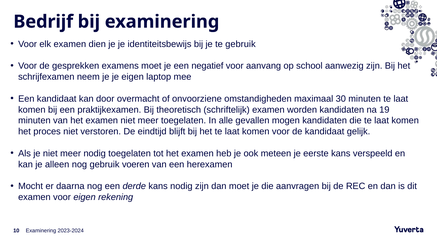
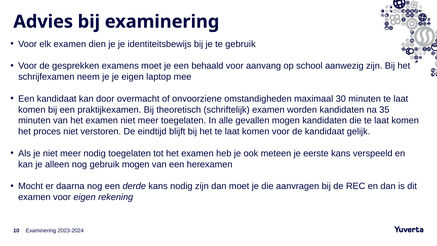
Bedrijf: Bedrijf -> Advies
negatief: negatief -> behaald
19: 19 -> 35
gebruik voeren: voeren -> mogen
